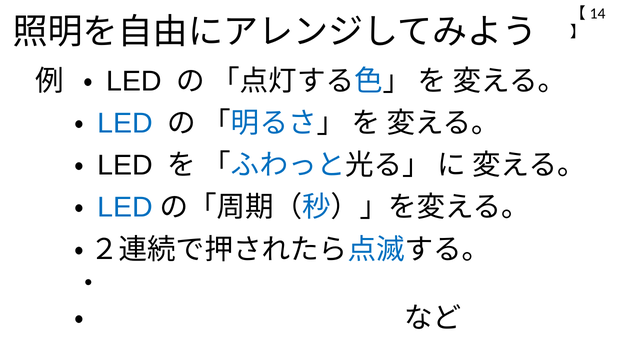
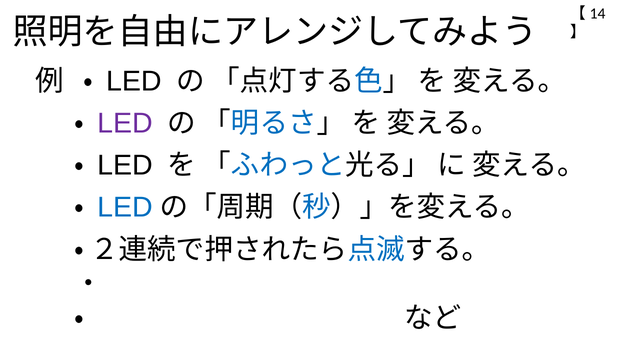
LED at (125, 123) colour: blue -> purple
